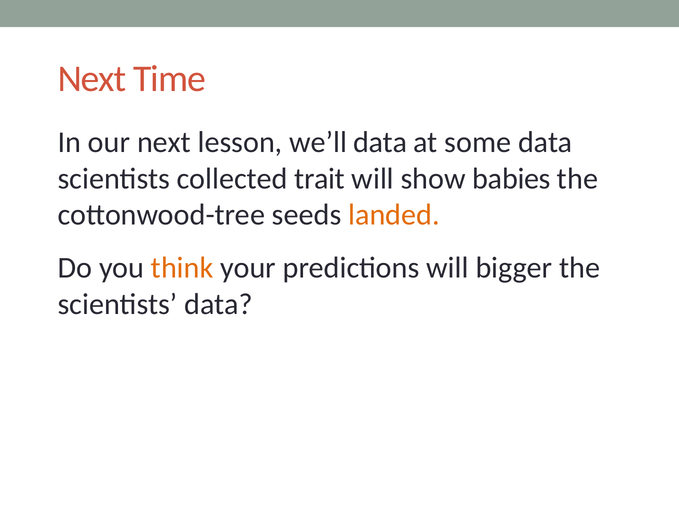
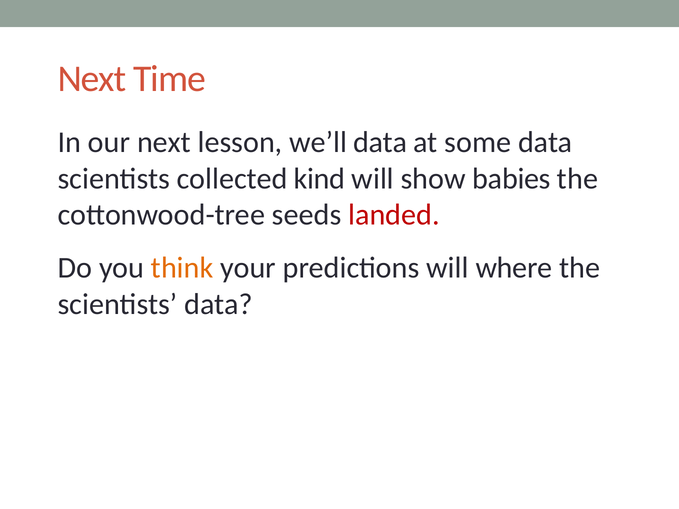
trait: trait -> kind
landed colour: orange -> red
bigger: bigger -> where
